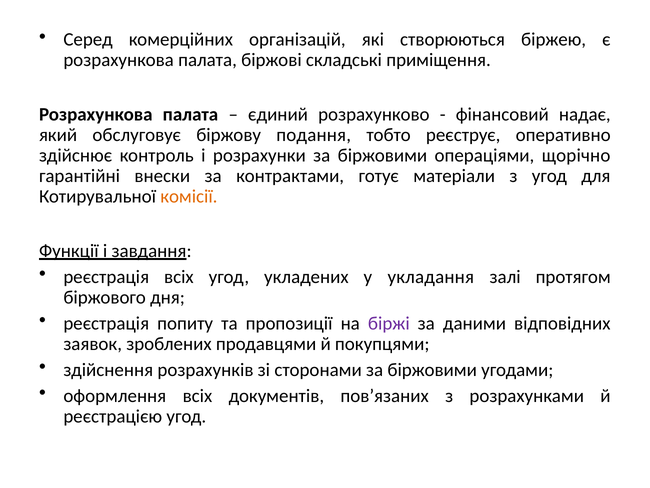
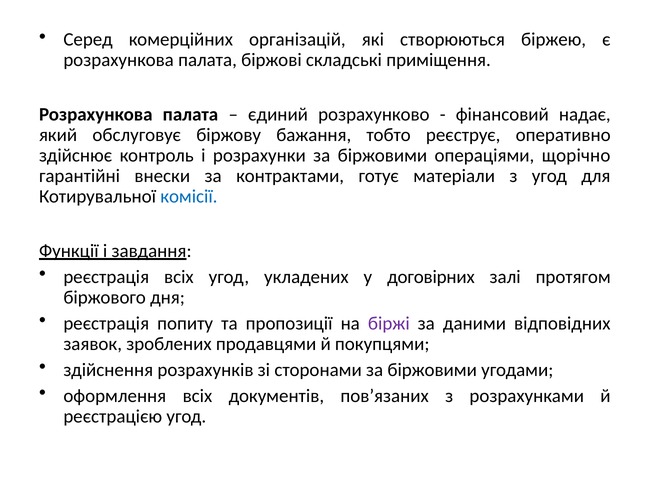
подання: подання -> бажання
комісії colour: orange -> blue
укладання: укладання -> договірних
